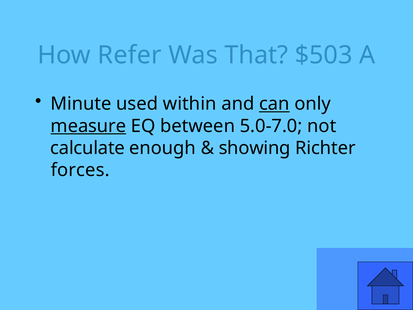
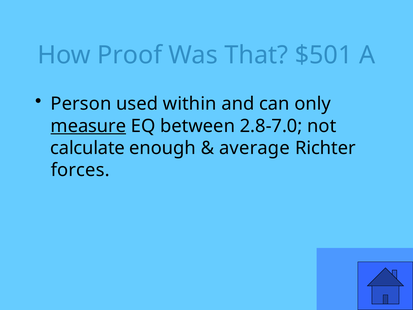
Refer: Refer -> Proof
$503: $503 -> $501
Minute: Minute -> Person
can underline: present -> none
5.0-7.0: 5.0-7.0 -> 2.8-7.0
showing: showing -> average
